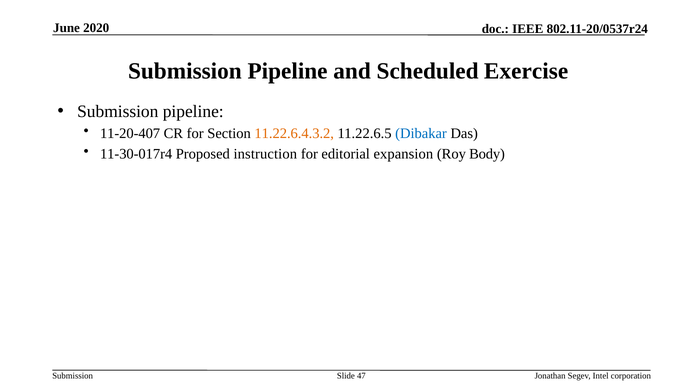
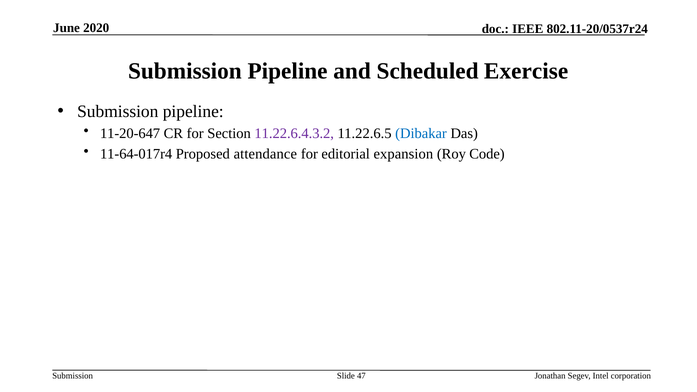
11-20-407: 11-20-407 -> 11-20-647
11.22.6.4.3.2 colour: orange -> purple
11-30-017r4: 11-30-017r4 -> 11-64-017r4
instruction: instruction -> attendance
Body: Body -> Code
